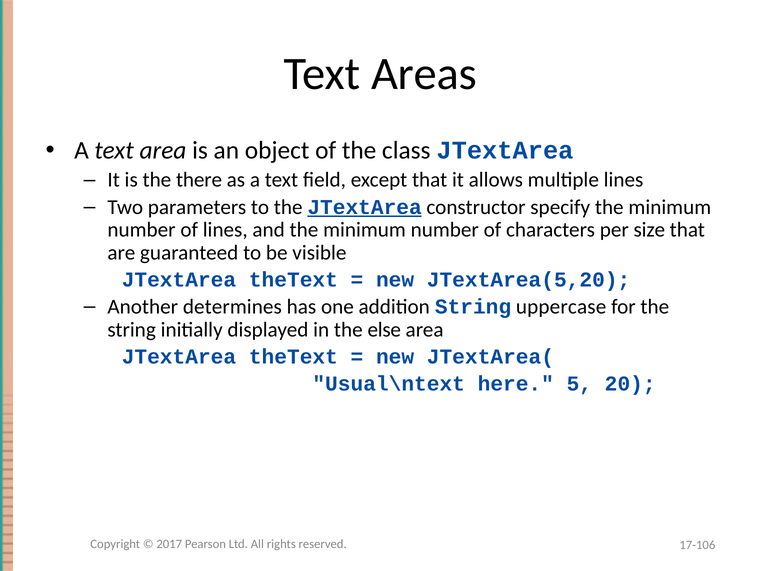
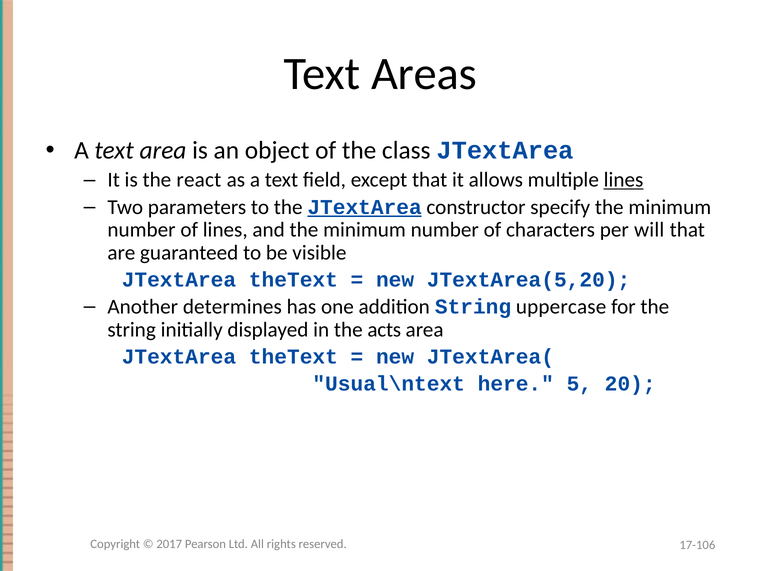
there: there -> react
lines at (624, 180) underline: none -> present
size: size -> will
else: else -> acts
